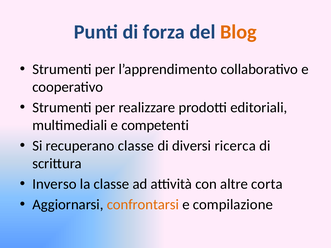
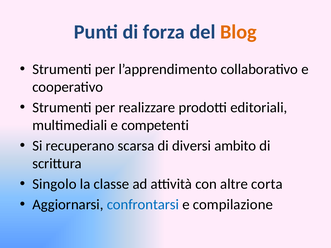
recuperano classe: classe -> scarsa
ricerca: ricerca -> ambito
Inverso: Inverso -> Singolo
confrontarsi colour: orange -> blue
